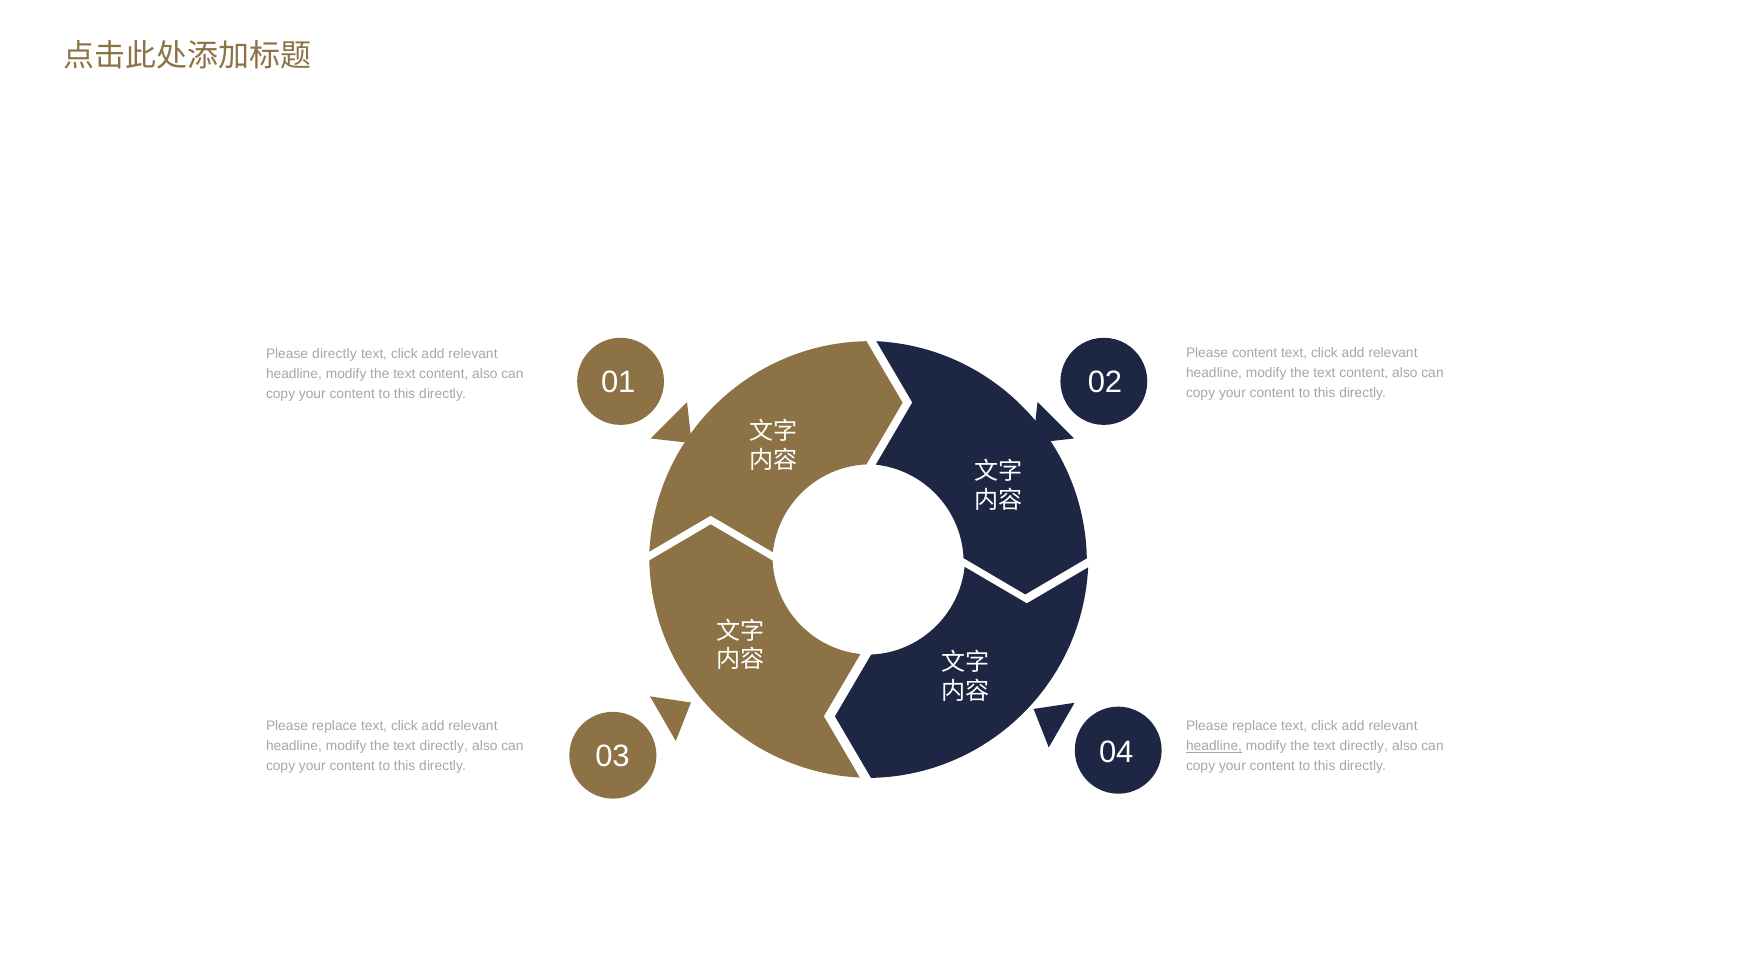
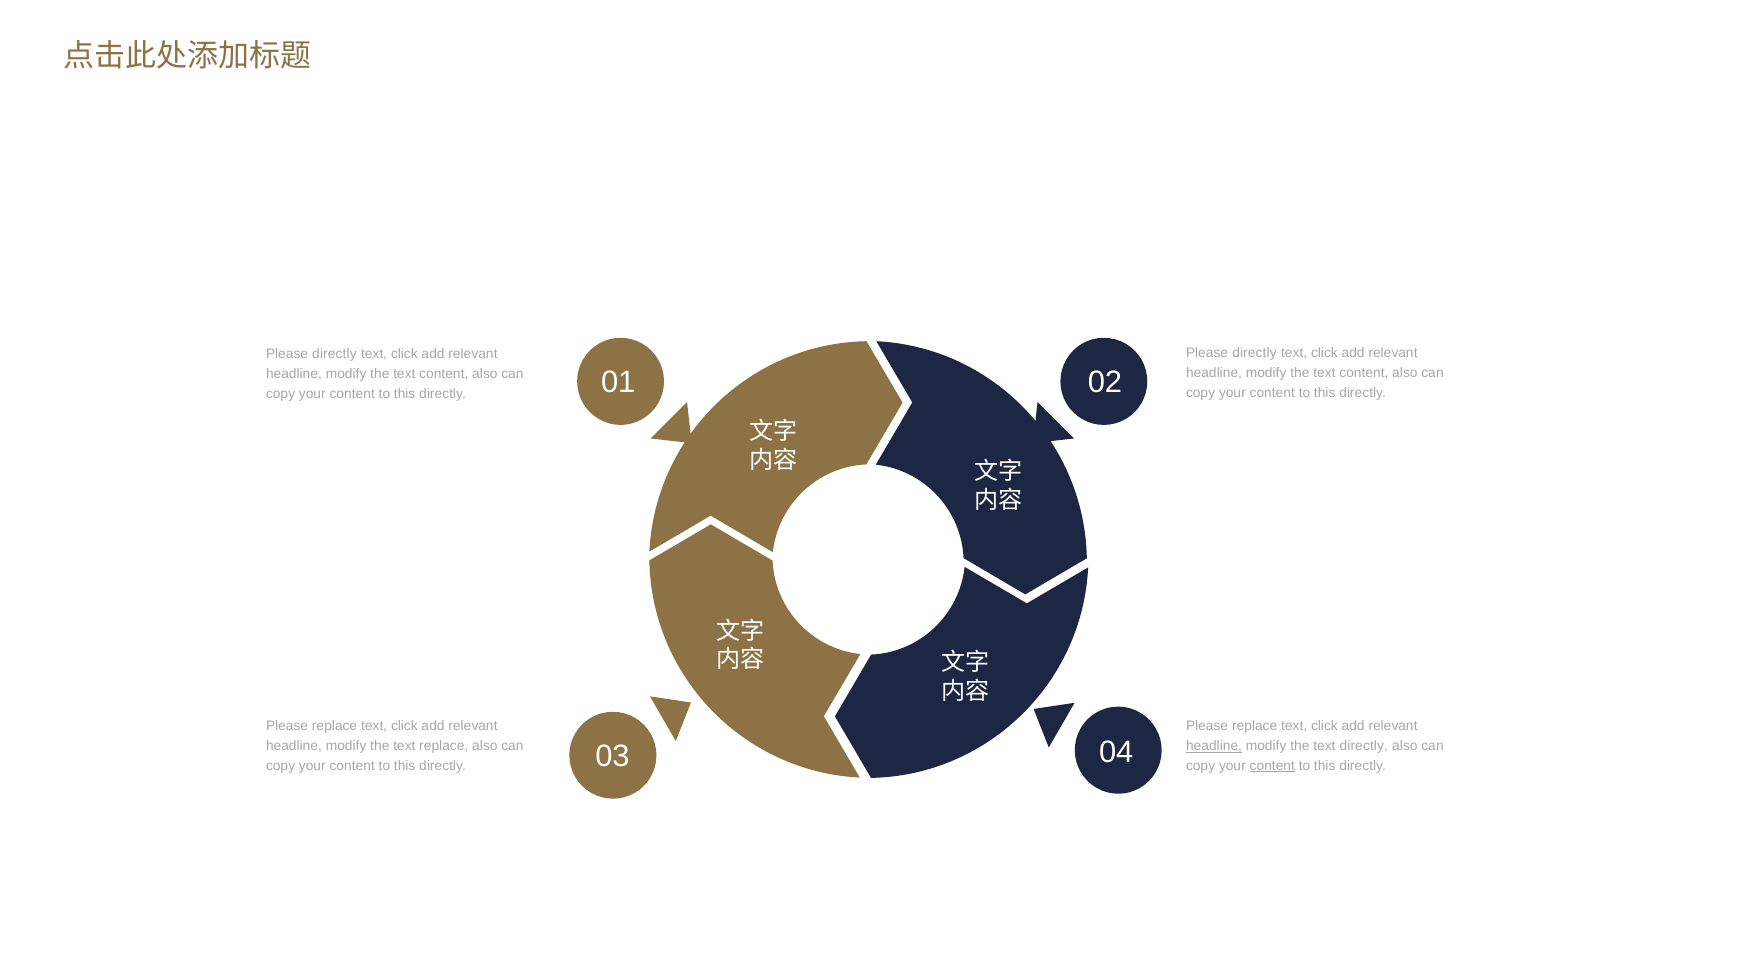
content at (1255, 354): content -> directly
directly at (444, 746): directly -> replace
content at (1272, 766) underline: none -> present
